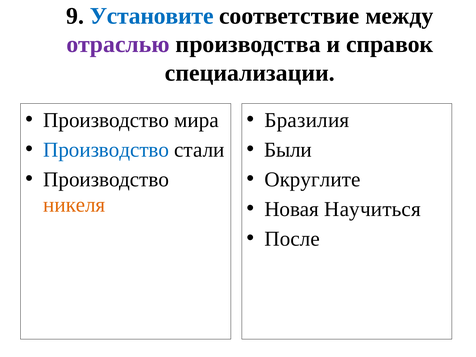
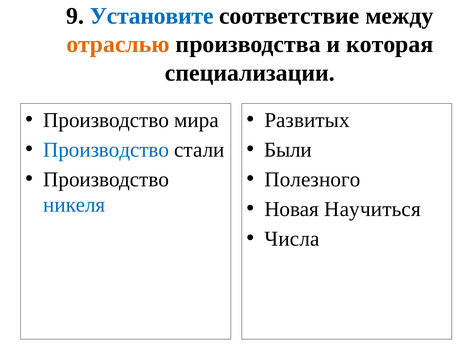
отраслью colour: purple -> orange
справок: справок -> которая
Бразилия: Бразилия -> Развитых
Округлите: Округлите -> Полезного
никеля colour: orange -> blue
После: После -> Числа
